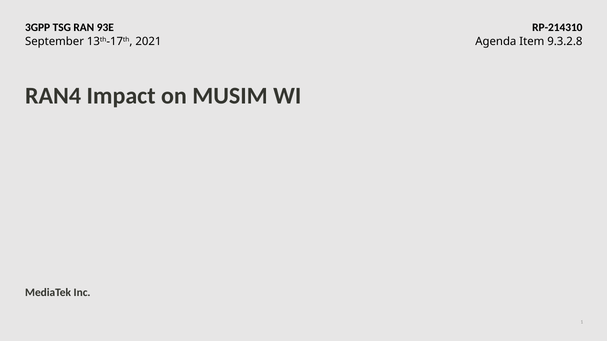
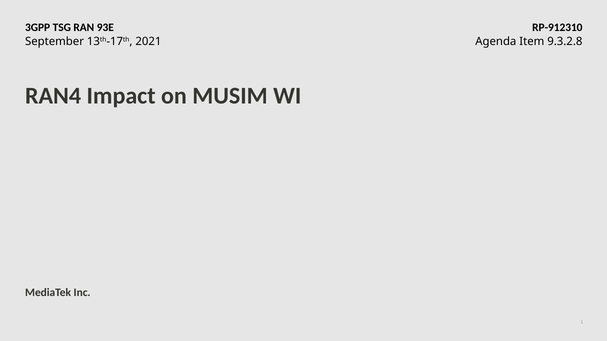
RP-214310: RP-214310 -> RP-912310
